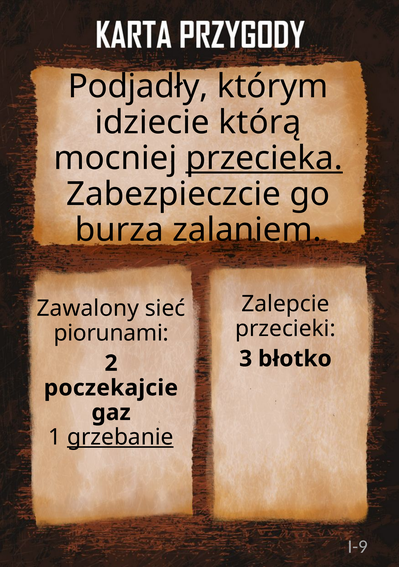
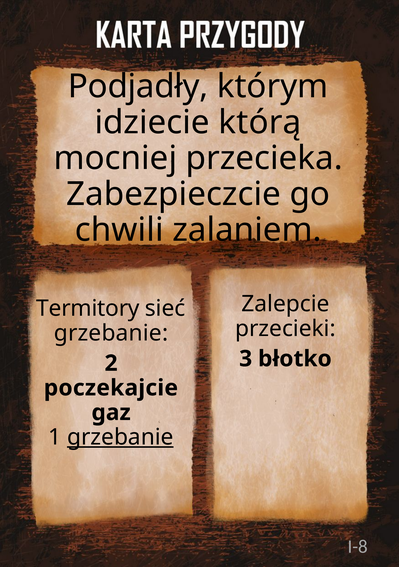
przecieka underline: present -> none
burza: burza -> chwili
Zawalony: Zawalony -> Termitory
piorunami at (111, 333): piorunami -> grzebanie
I-9: I-9 -> I-8
